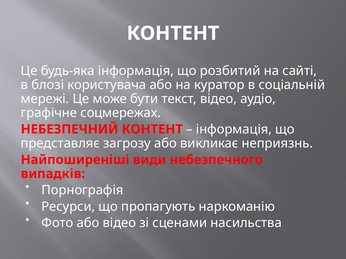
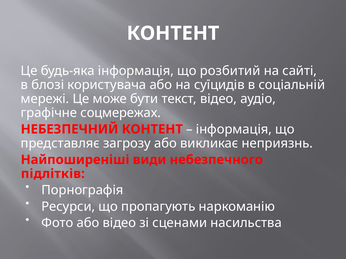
куратор: куратор -> суїцидів
випадків: випадків -> підлітків
